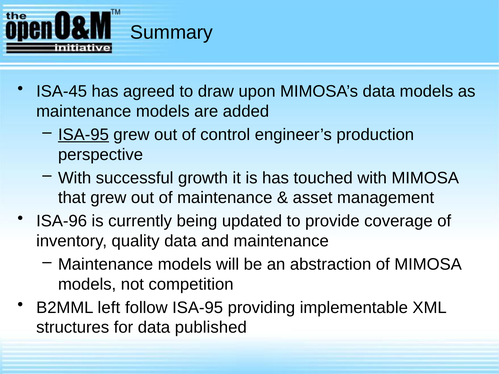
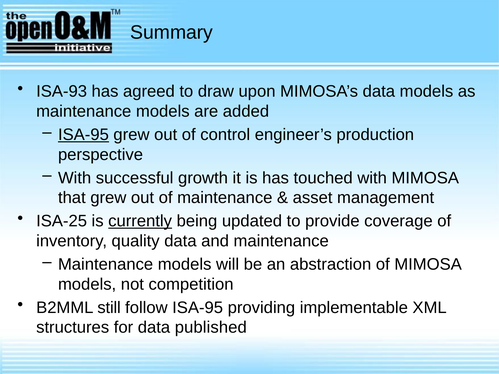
ISA-45: ISA-45 -> ISA-93
ISA-96: ISA-96 -> ISA-25
currently underline: none -> present
left: left -> still
